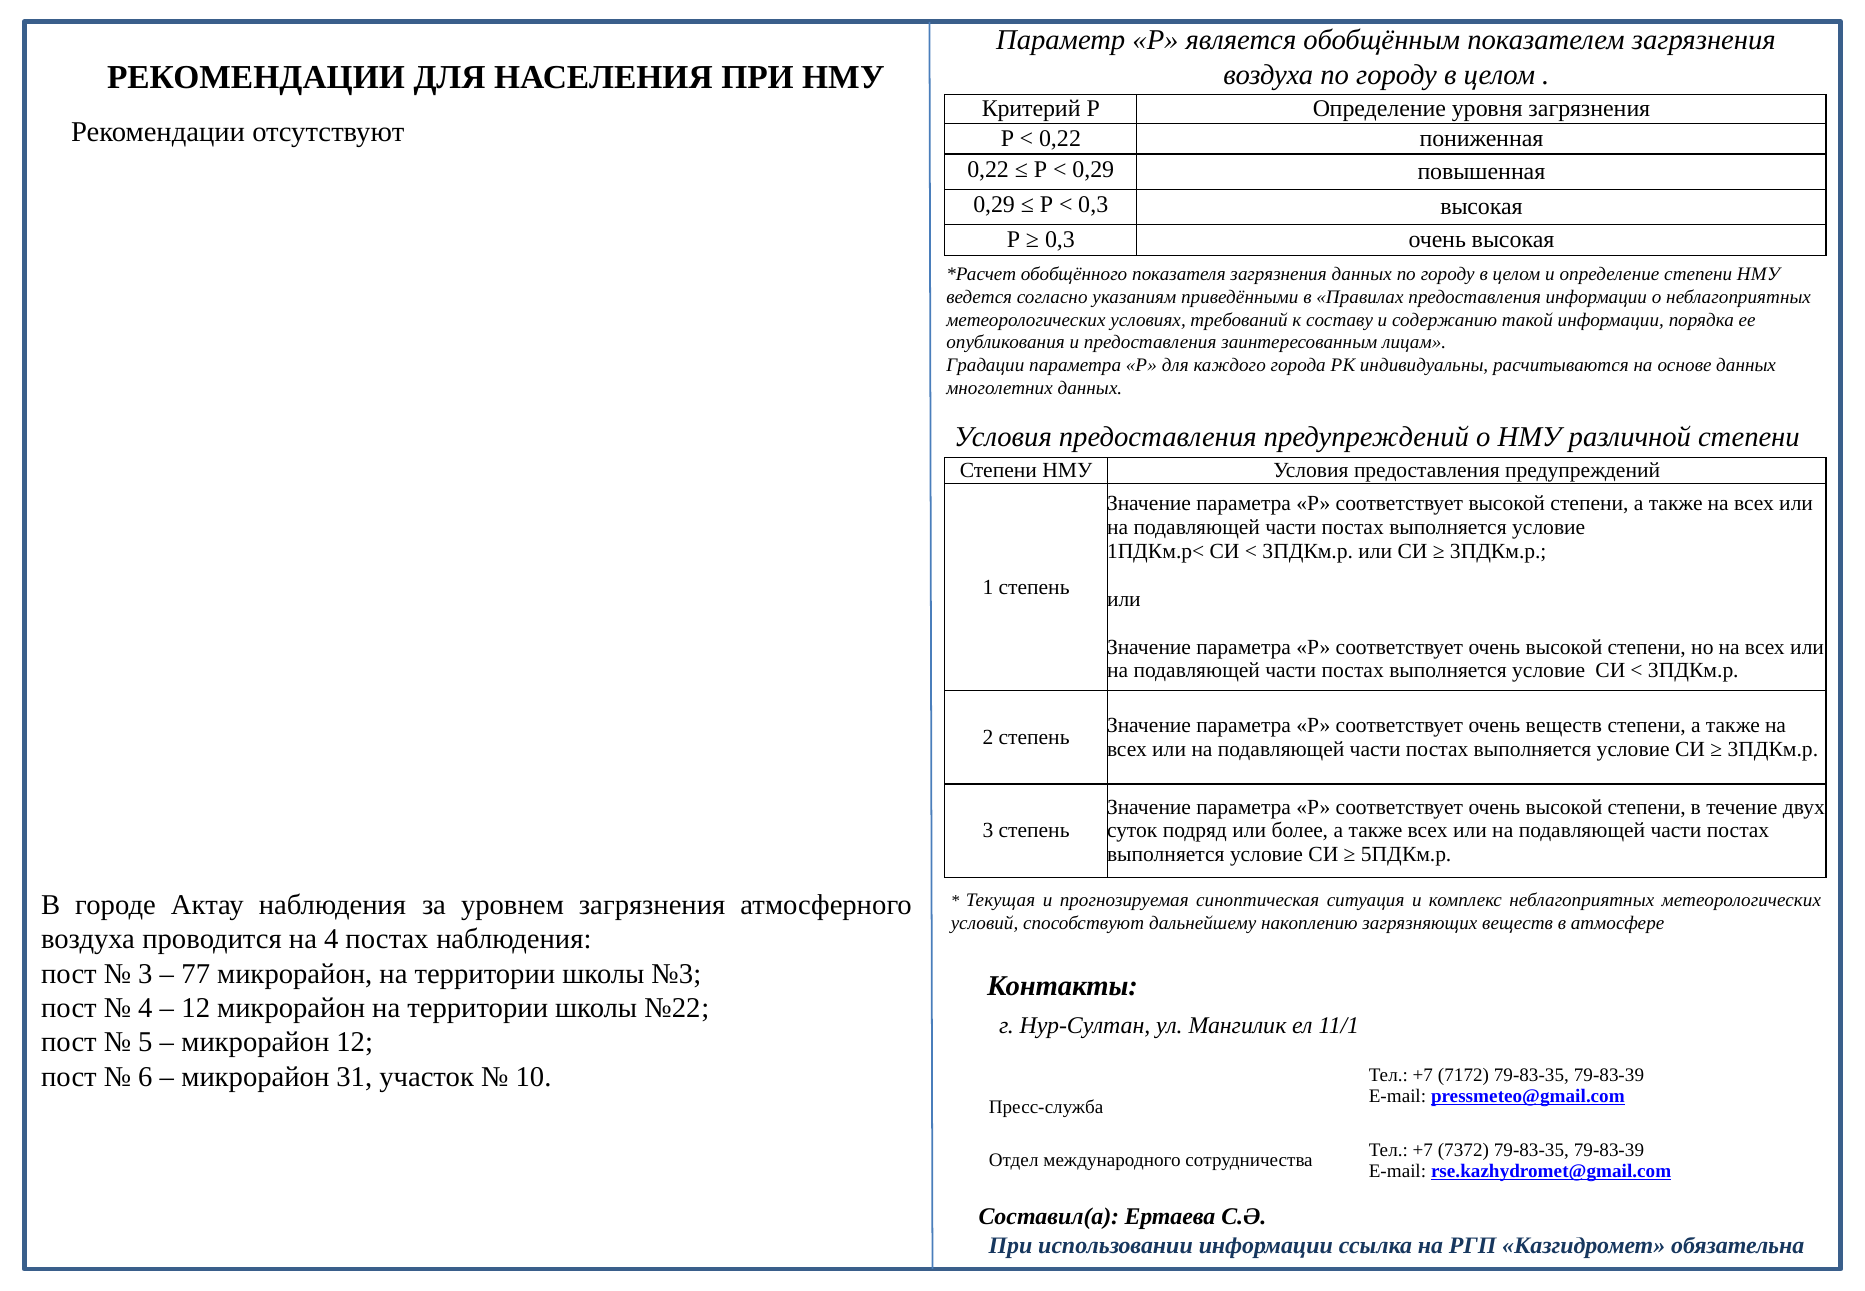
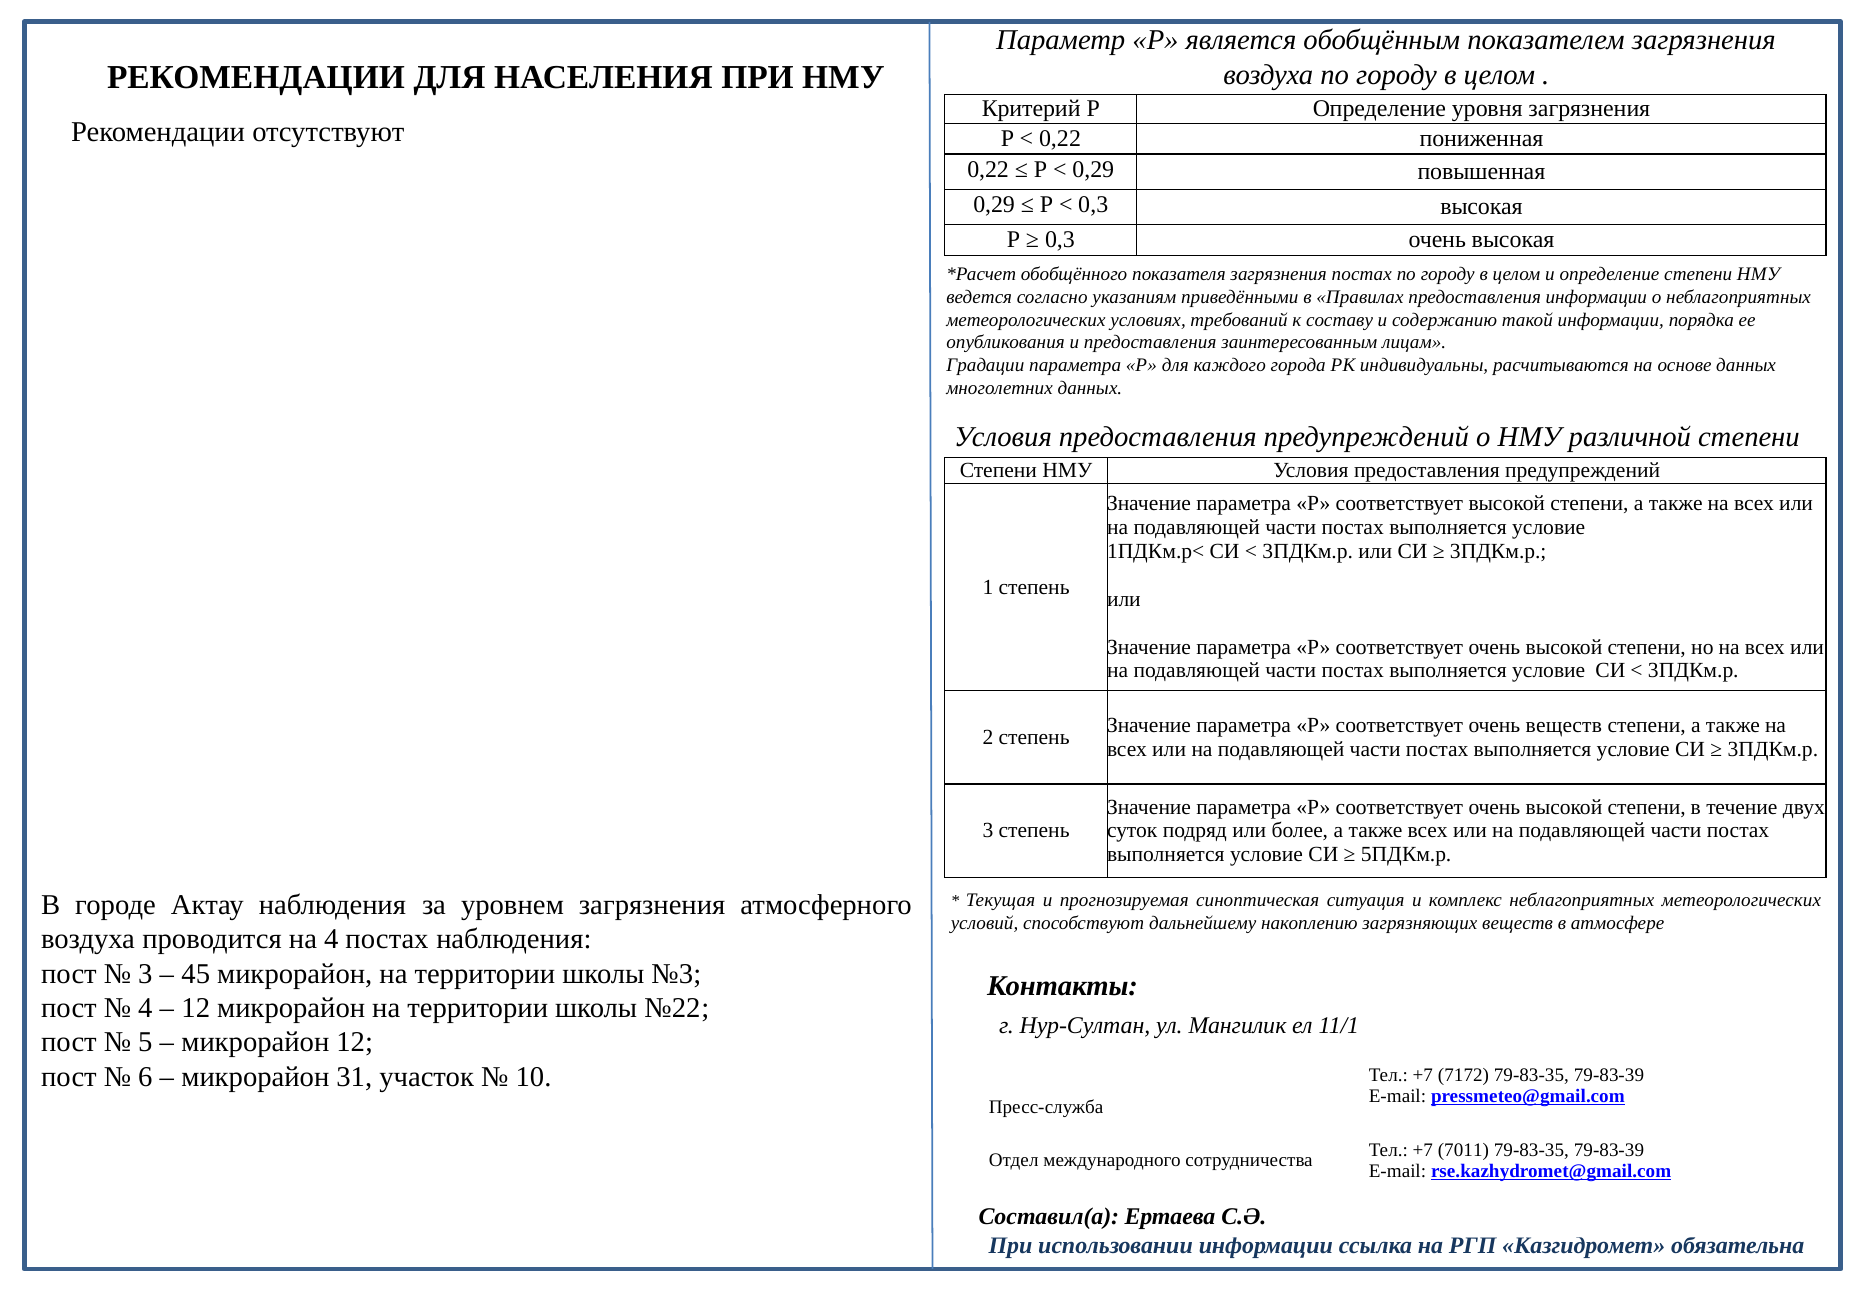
загрязнения данных: данных -> постах
77: 77 -> 45
7372: 7372 -> 7011
